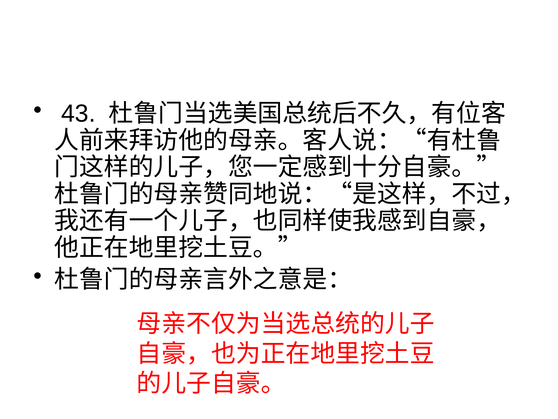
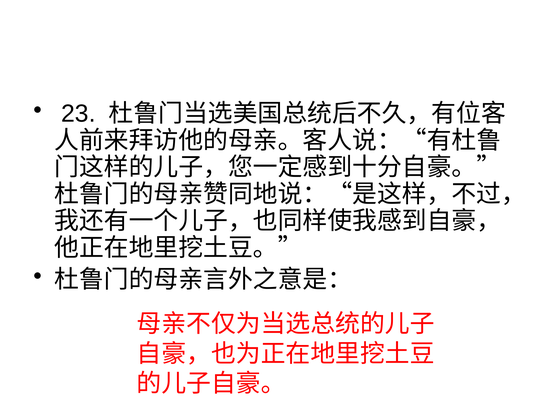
43: 43 -> 23
